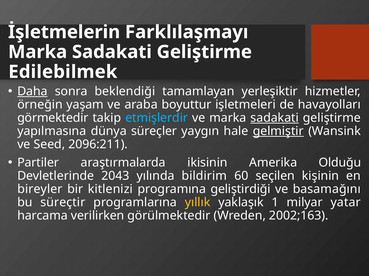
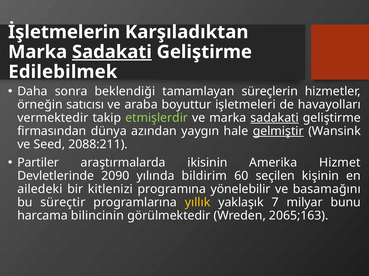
Farklılaşmayı: Farklılaşmayı -> Karşıladıktan
Sadakati at (112, 52) underline: none -> present
Daha underline: present -> none
yerleşiktir: yerleşiktir -> süreçlerin
yaşam: yaşam -> satıcısı
görmektedir: görmektedir -> vermektedir
etmişlerdir colour: light blue -> light green
yapılmasına: yapılmasına -> firmasından
süreçler: süreçler -> azından
2096:211: 2096:211 -> 2088:211
Olduğu: Olduğu -> Hizmet
2043: 2043 -> 2090
bireyler: bireyler -> ailedeki
geliştirdiği: geliştirdiği -> yönelebilir
1: 1 -> 7
yatar: yatar -> bunu
verilirken: verilirken -> bilincinin
2002;163: 2002;163 -> 2065;163
